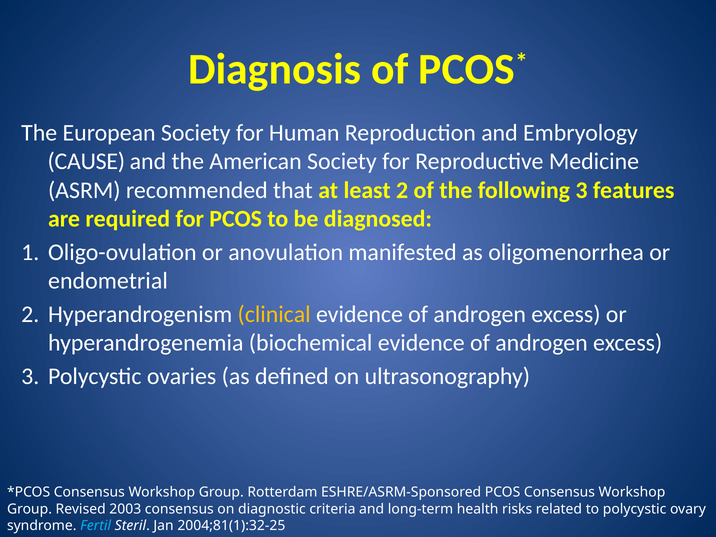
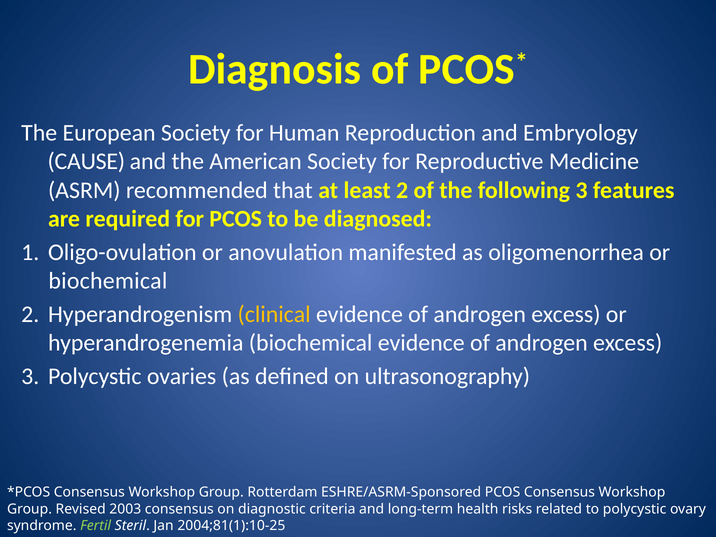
endometrial at (108, 281): endometrial -> biochemical
Fertil colour: light blue -> light green
2004;81(1):32-25: 2004;81(1):32-25 -> 2004;81(1):10-25
